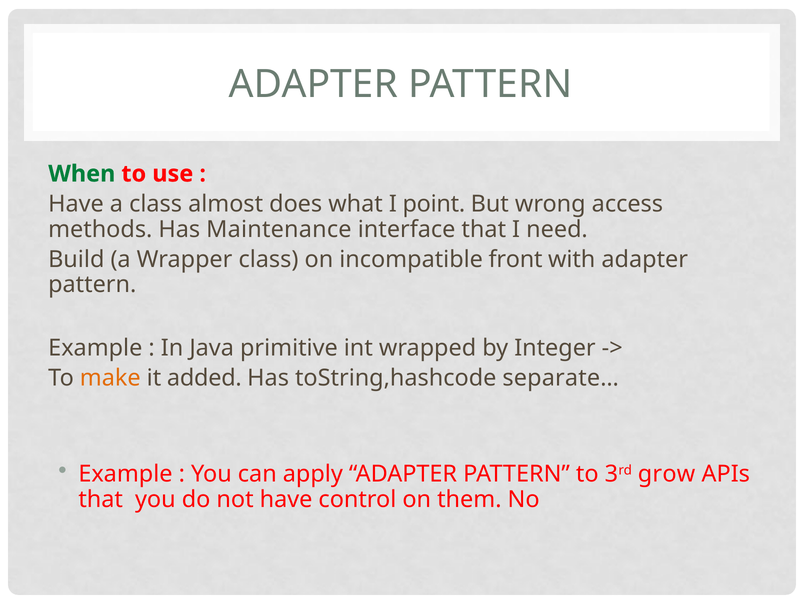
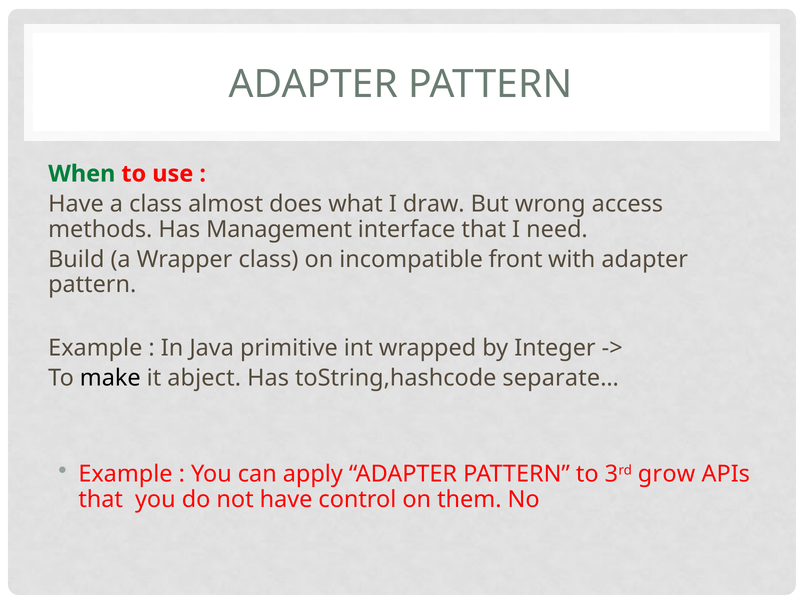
point: point -> draw
Maintenance: Maintenance -> Management
make colour: orange -> black
added: added -> abject
